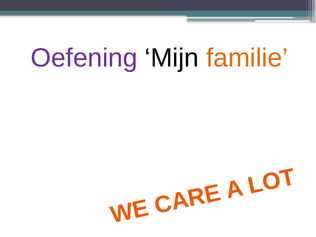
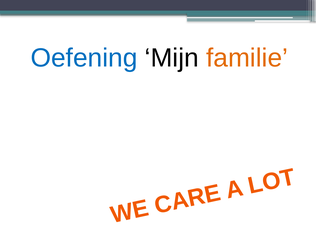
Oefening colour: purple -> blue
